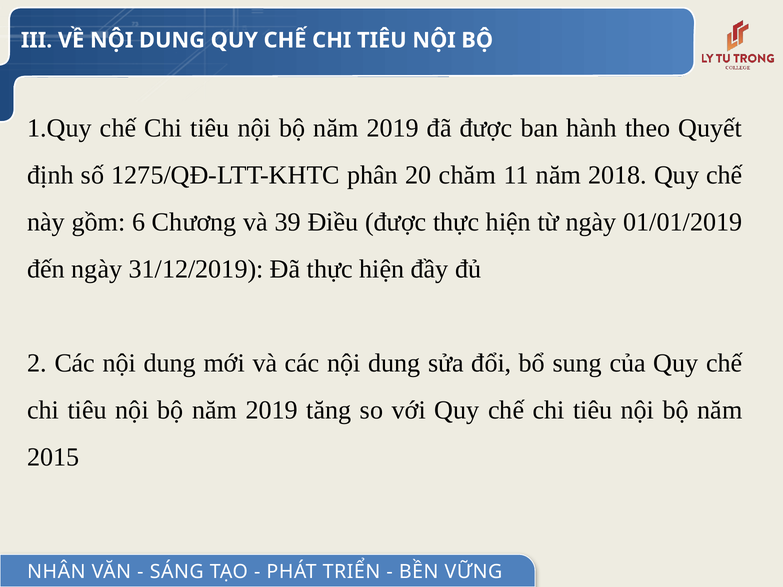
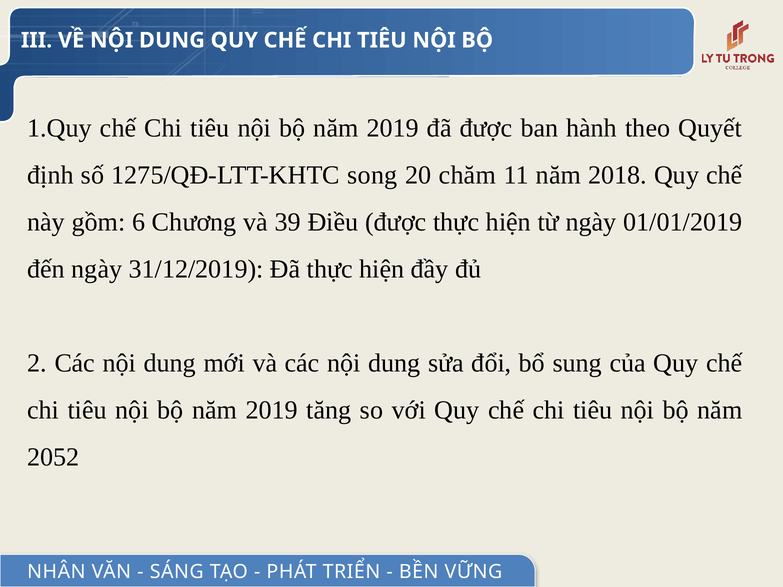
phân: phân -> song
2015: 2015 -> 2052
